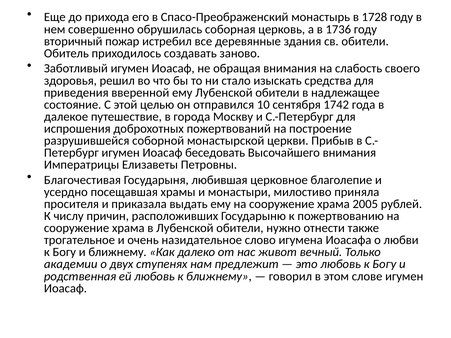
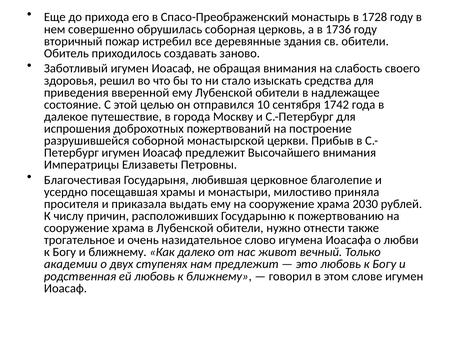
Иоасаф беседовать: беседовать -> предлежит
2005: 2005 -> 2030
